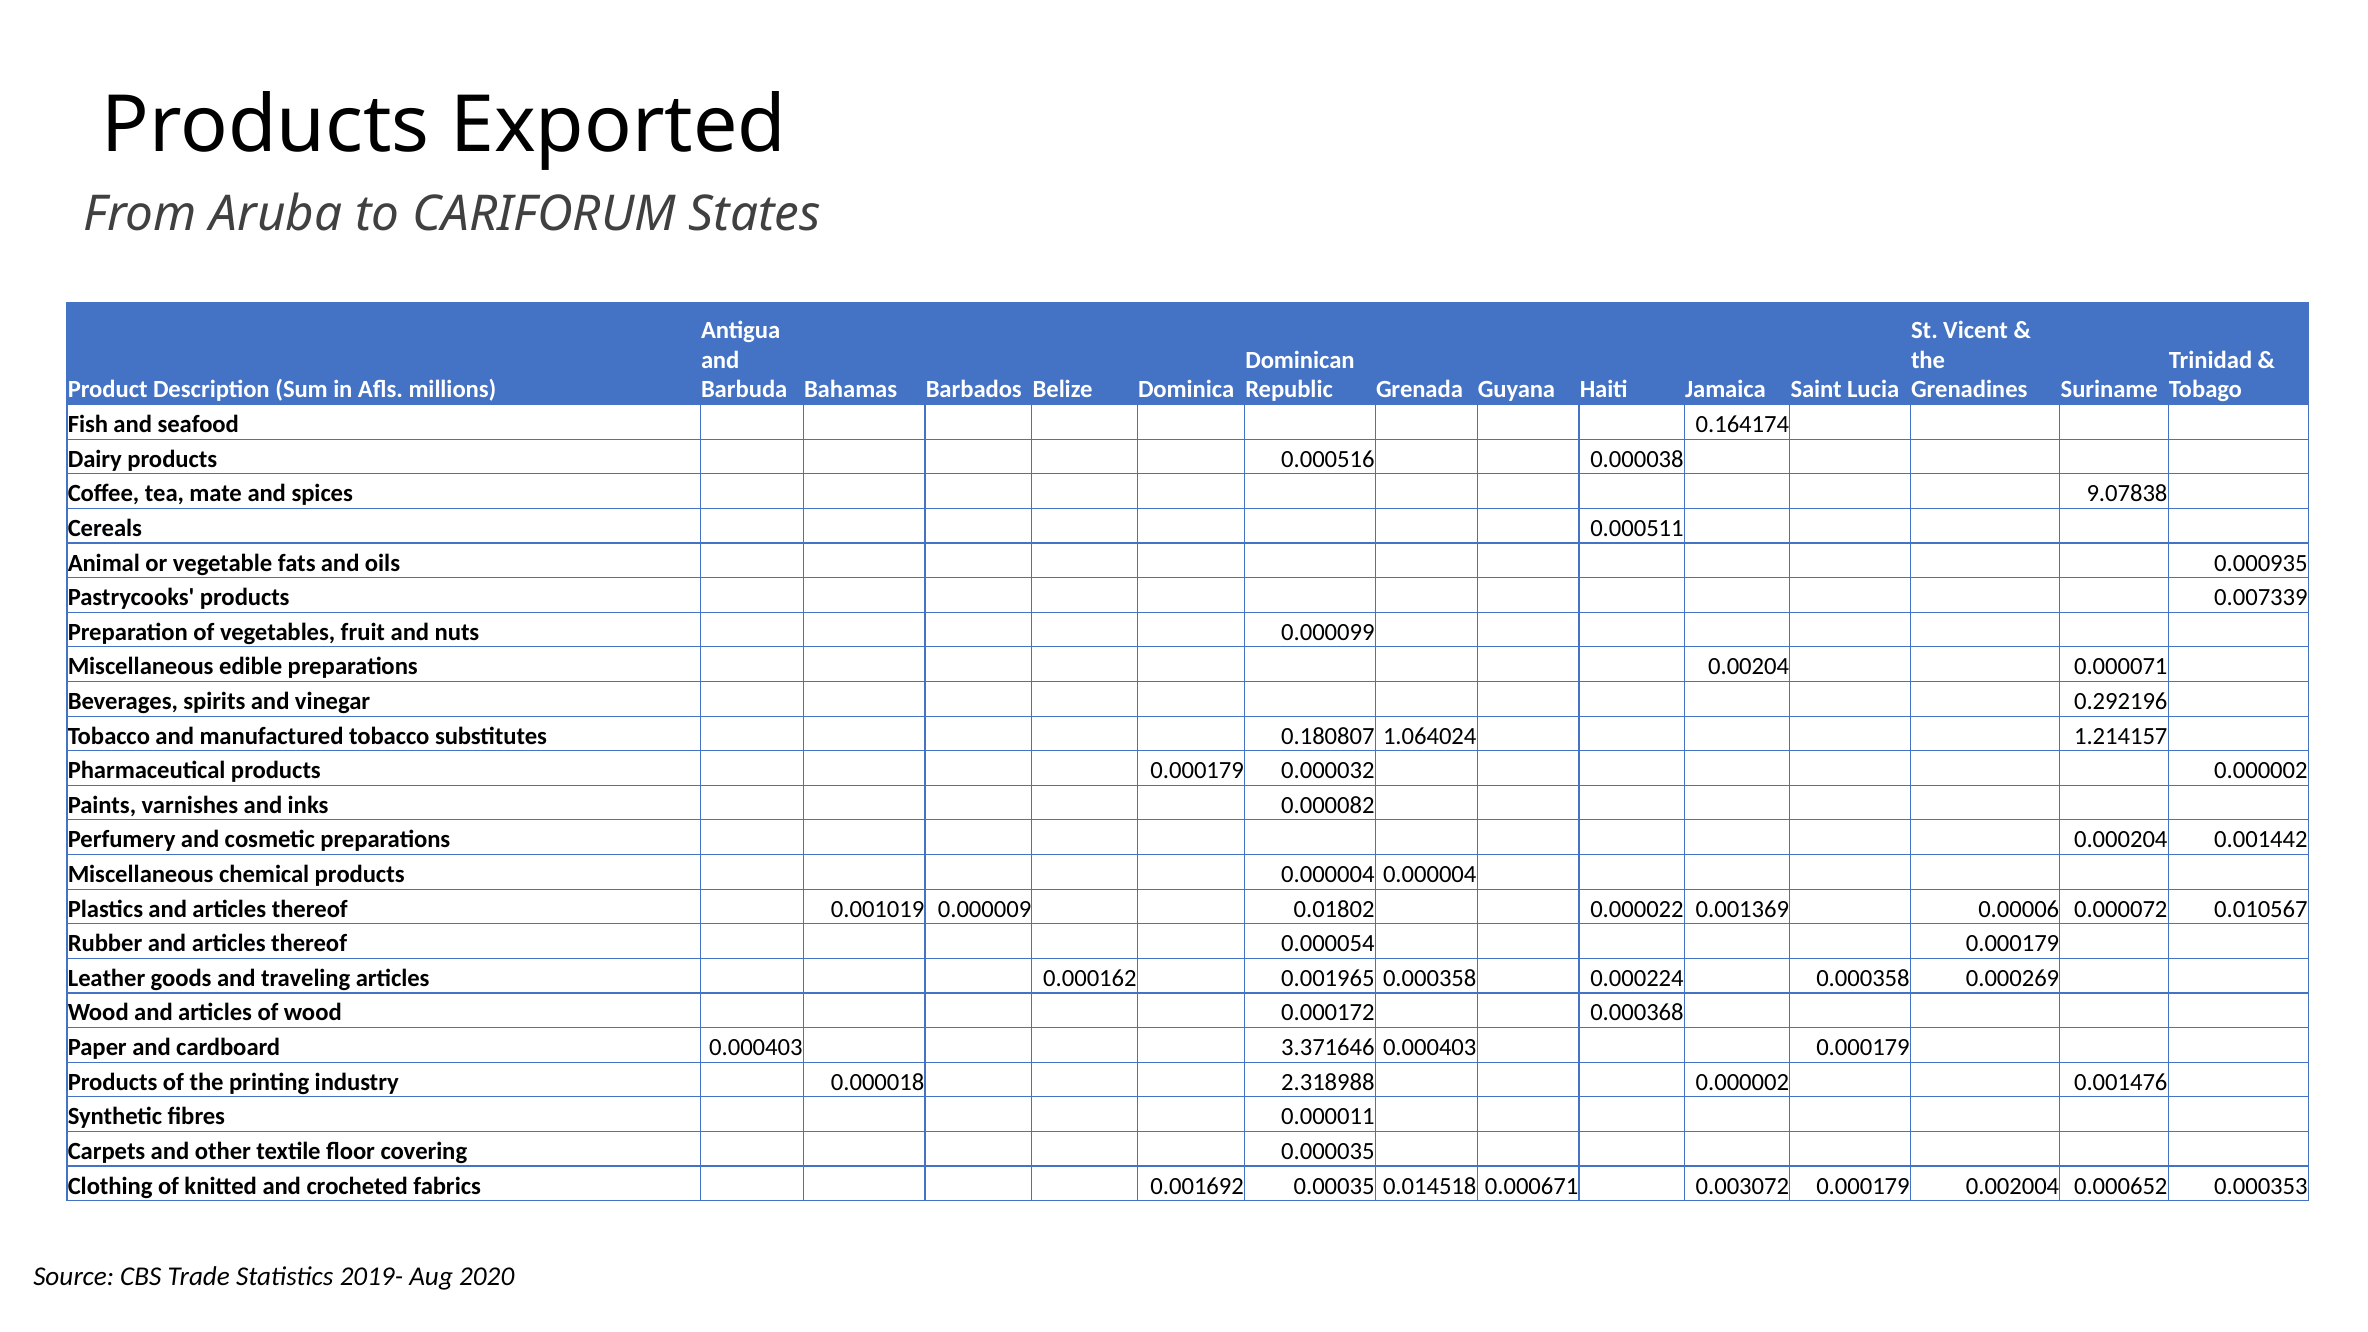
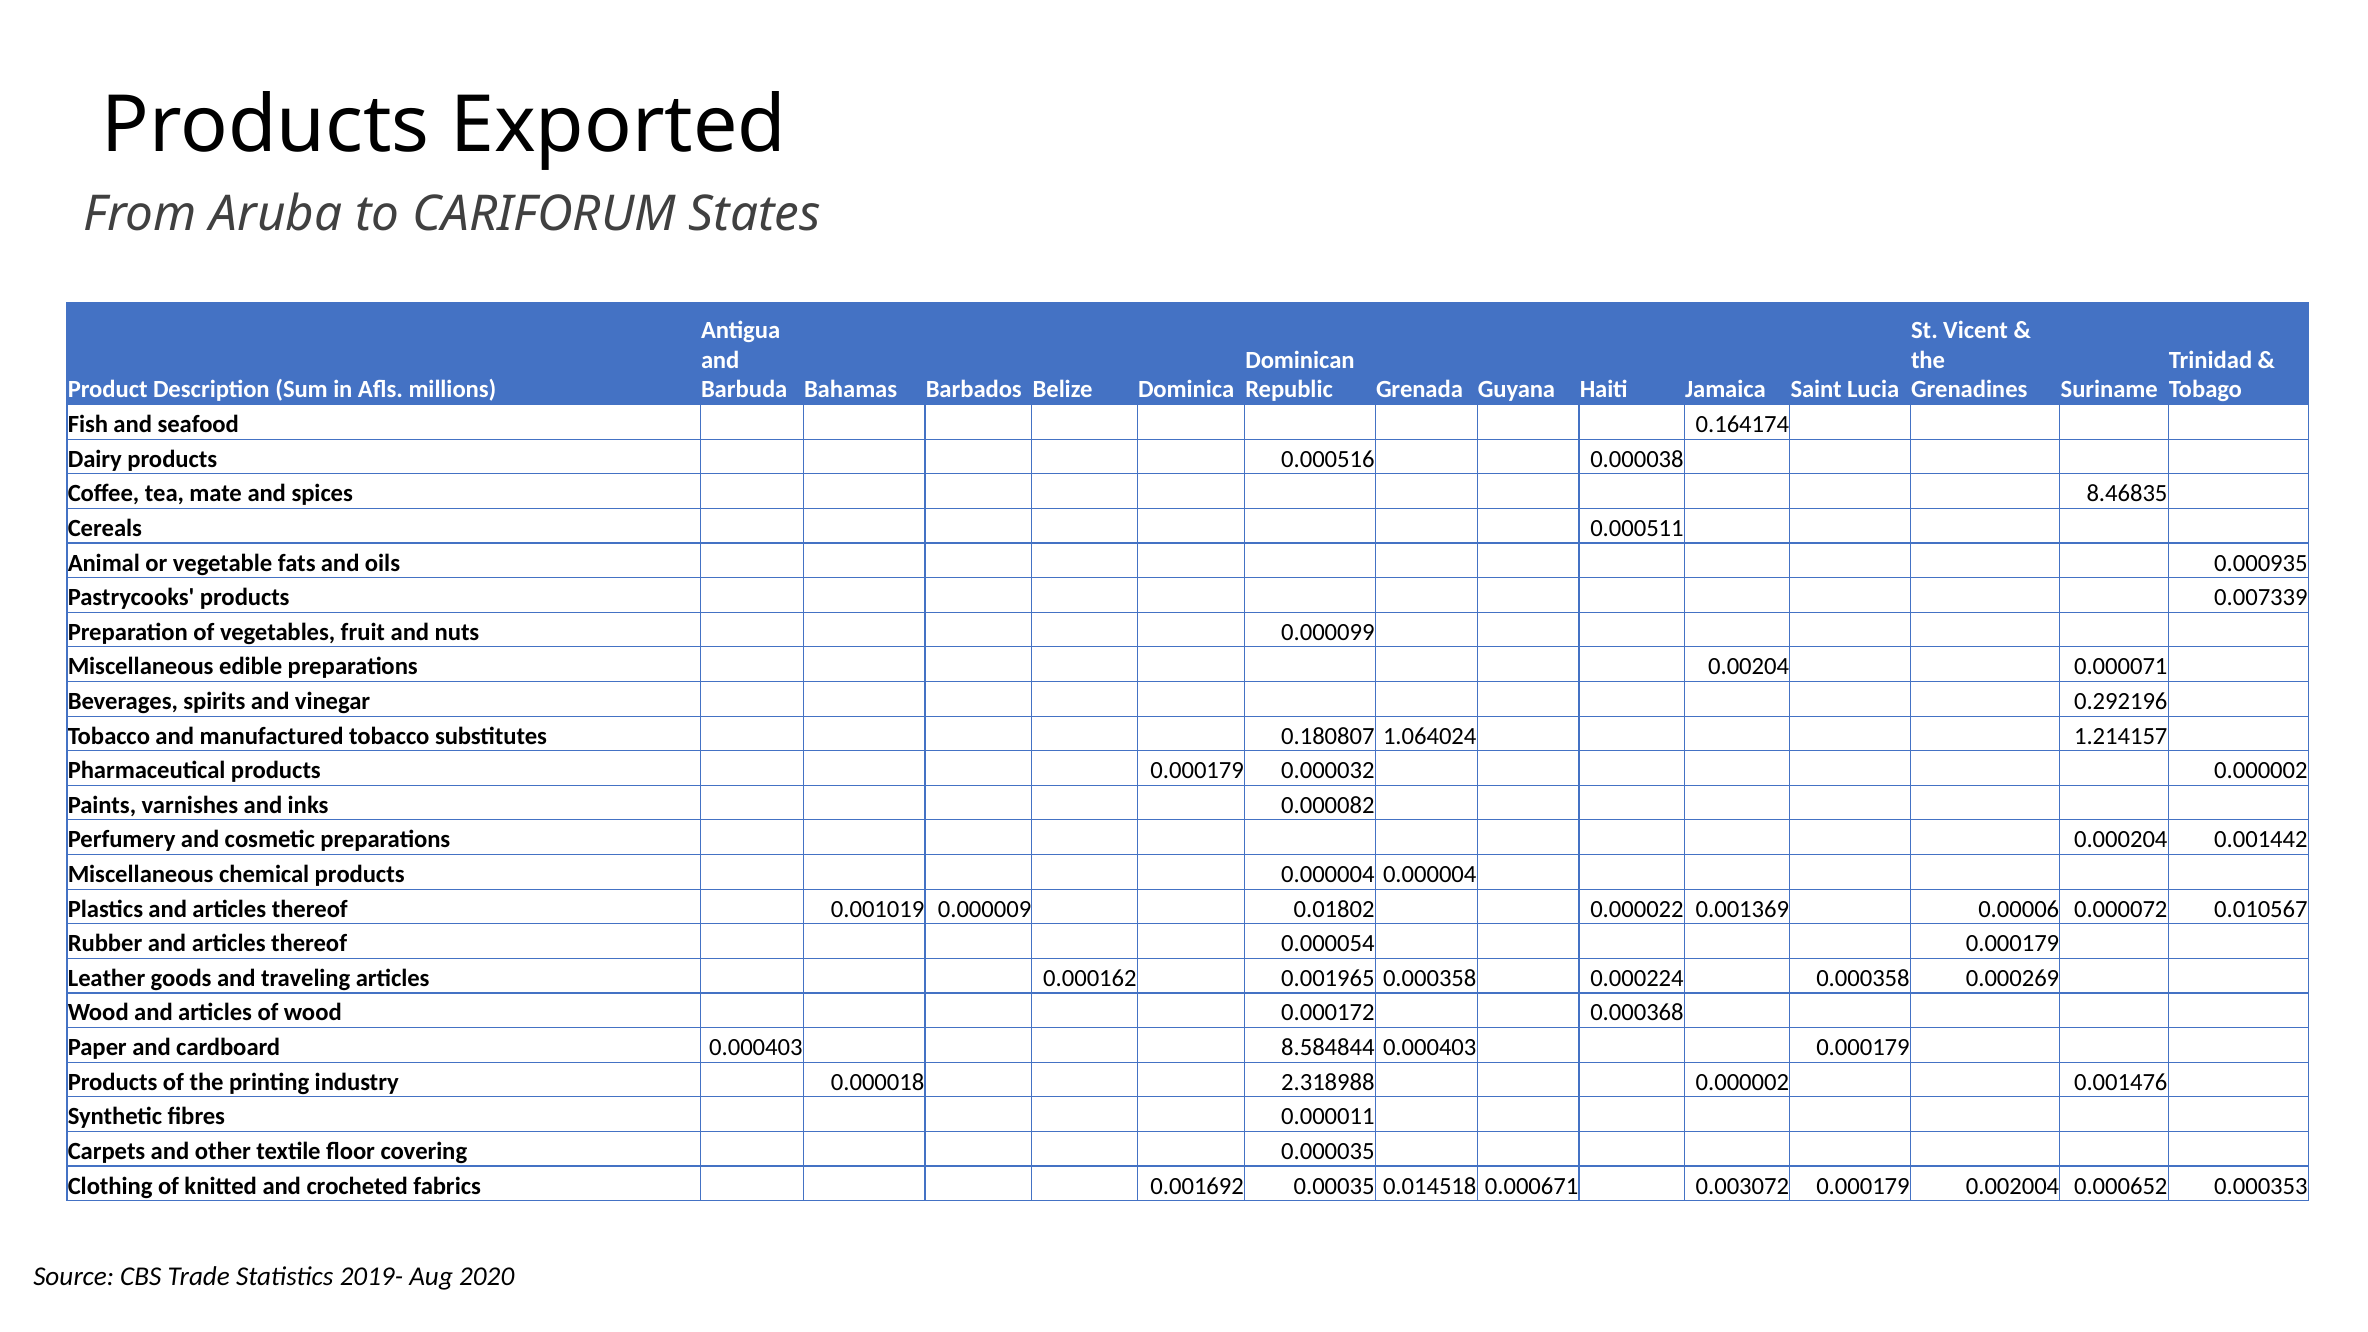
9.07838: 9.07838 -> 8.46835
3.371646: 3.371646 -> 8.584844
